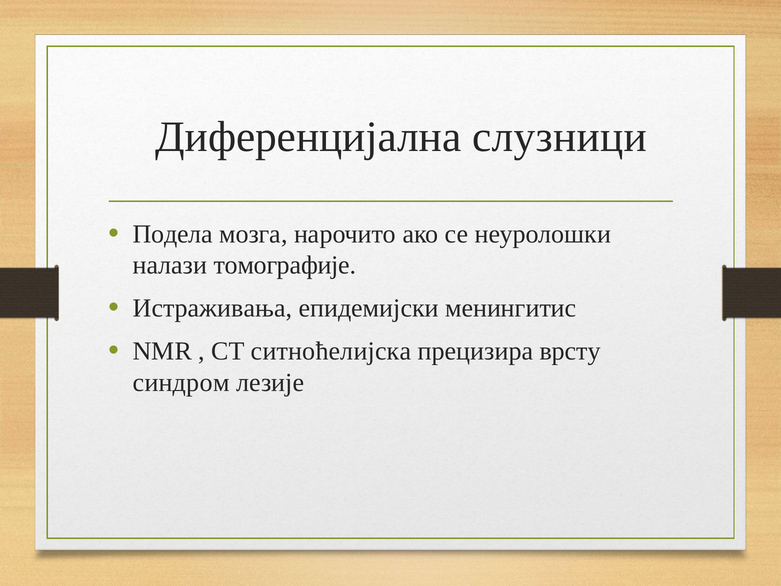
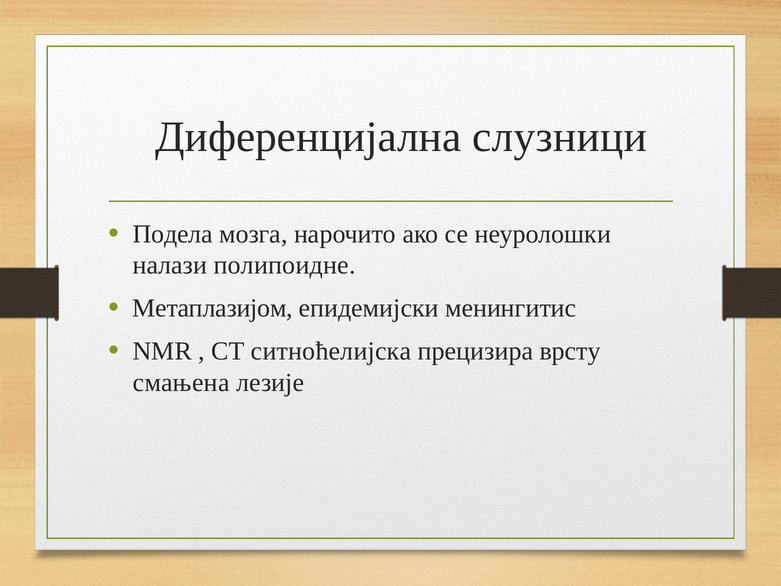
томографије: томографије -> полипоидне
Истраживања: Истраживања -> Метаплазијом
синдром: синдром -> смањена
